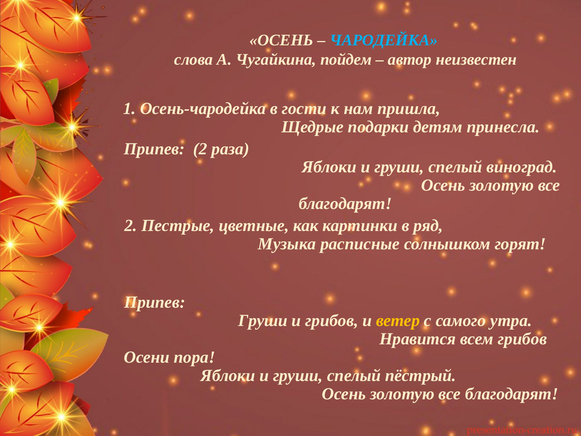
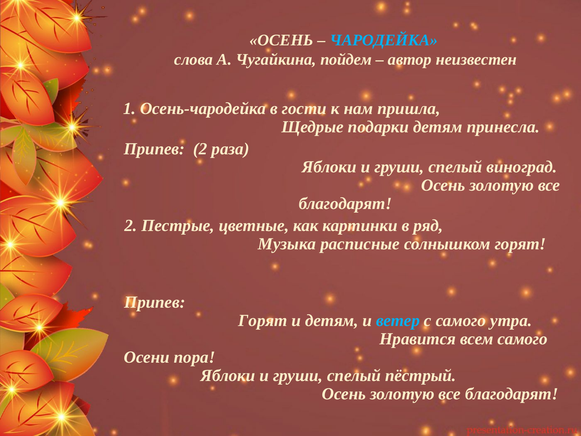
Груши at (263, 320): Груши -> Горят
и грибов: грибов -> детям
ветер colour: yellow -> light blue
всем грибов: грибов -> самого
